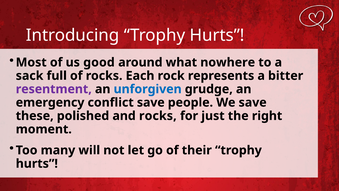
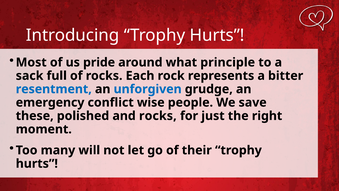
good: good -> pride
nowhere: nowhere -> principle
resentment colour: purple -> blue
conflict save: save -> wise
